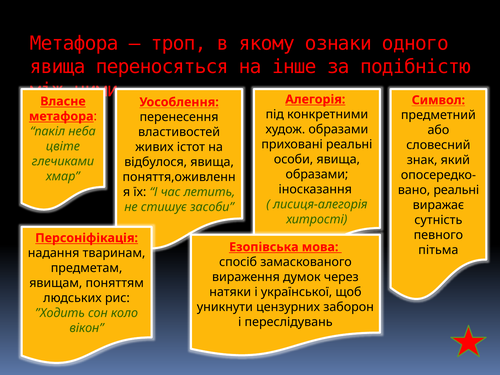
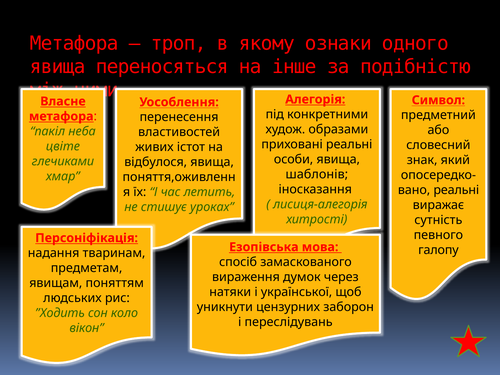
образами at (317, 174): образами -> шаблонів
засоби: засоби -> уроках
пітьма: пітьма -> галопу
